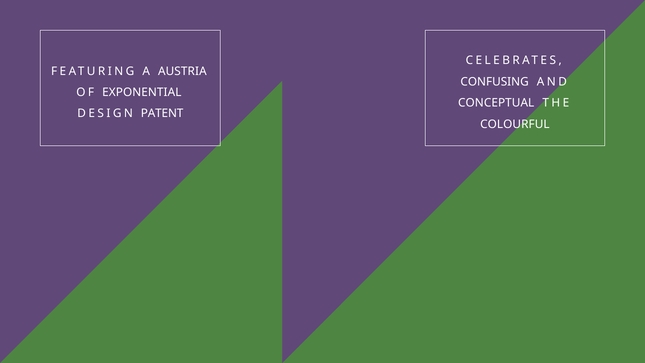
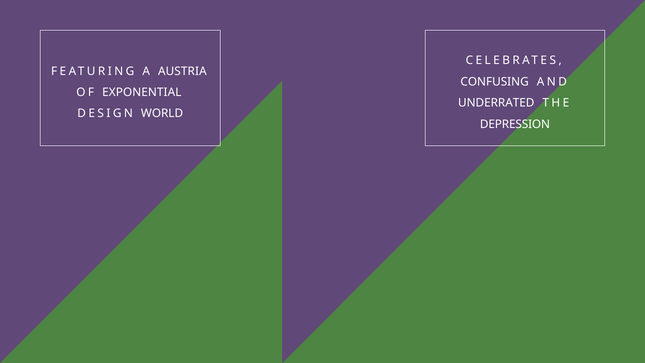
CONCEPTUAL: CONCEPTUAL -> UNDERRATED
PATENT: PATENT -> WORLD
COLOURFUL: COLOURFUL -> DEPRESSION
